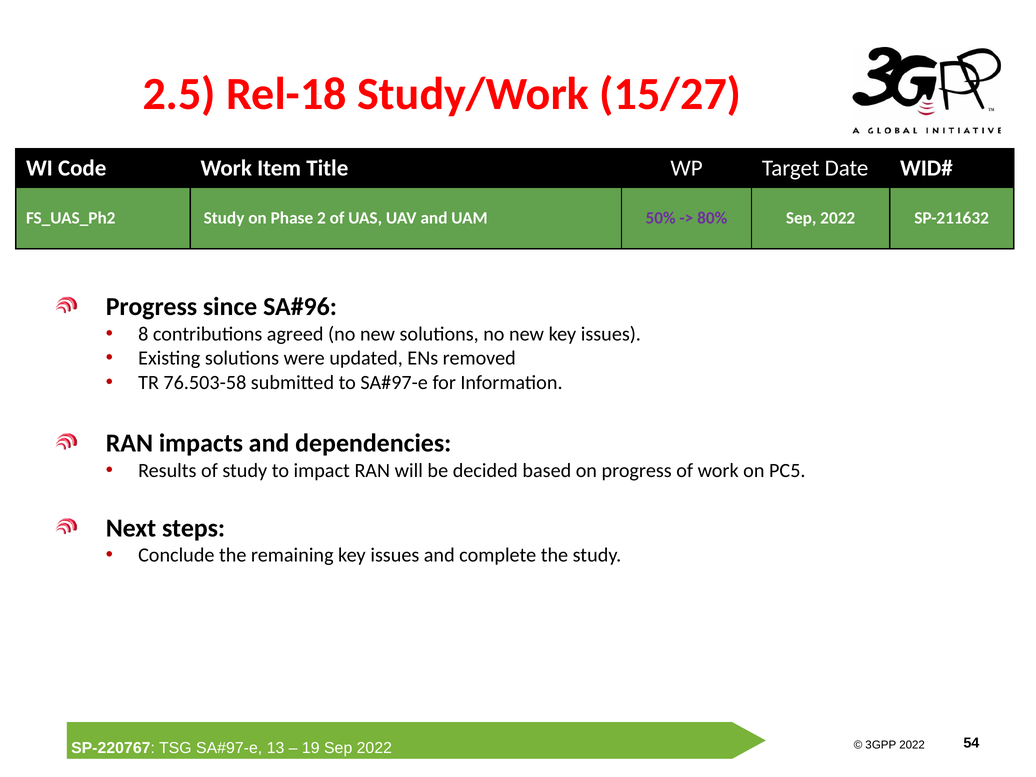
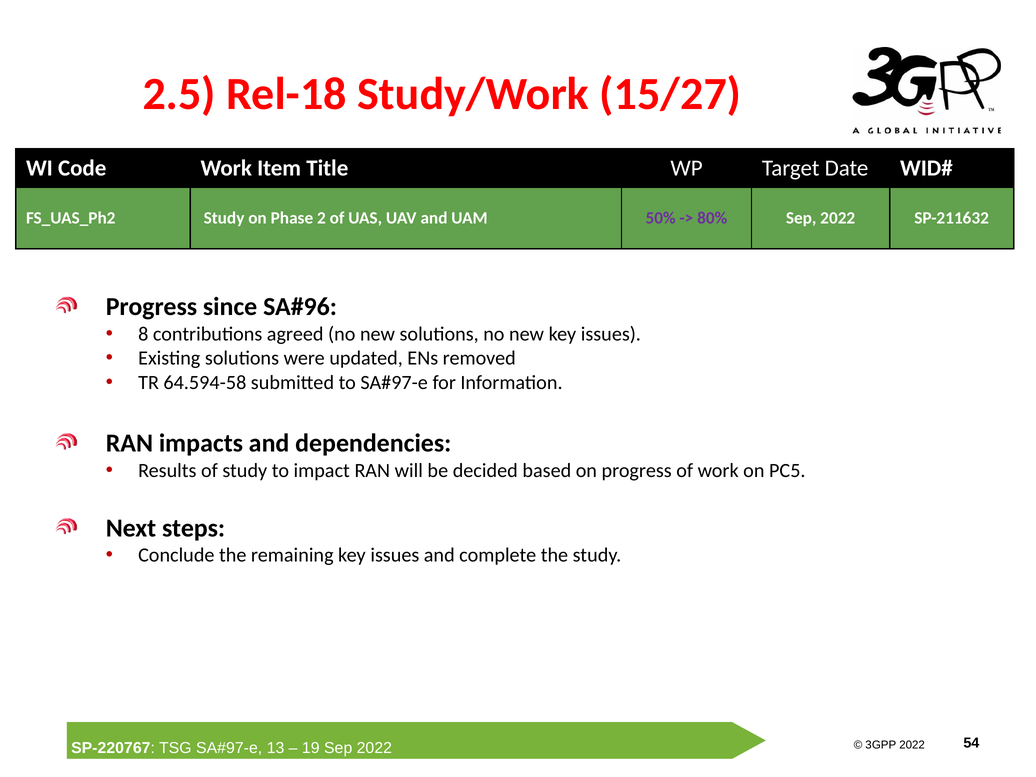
76.503-58: 76.503-58 -> 64.594-58
